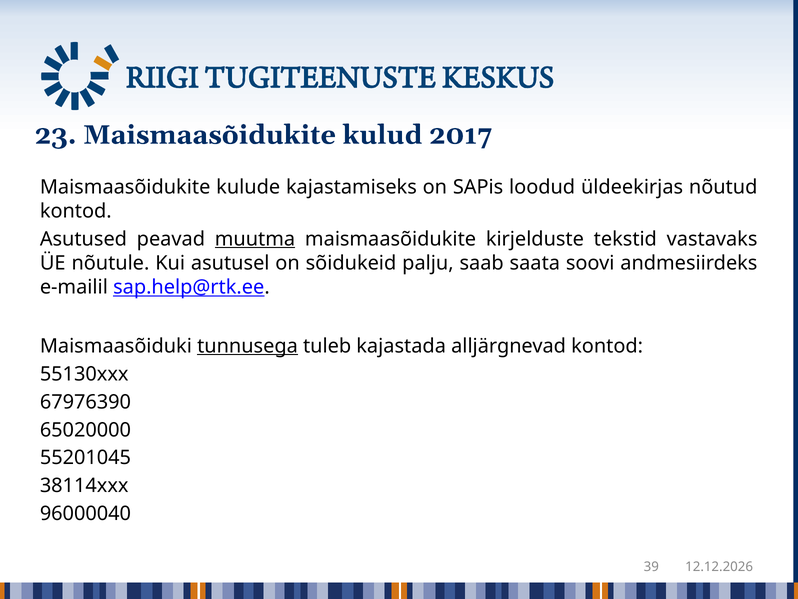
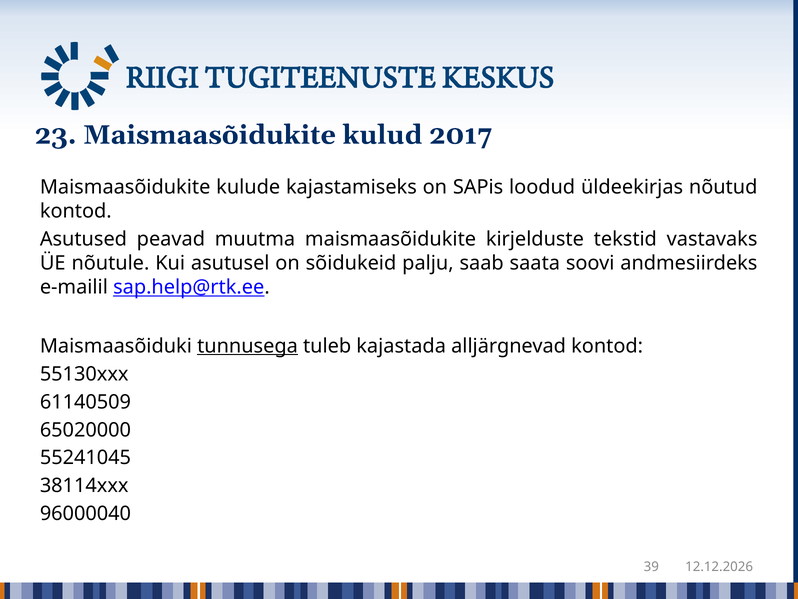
muutma underline: present -> none
67976390: 67976390 -> 61140509
55201045: 55201045 -> 55241045
